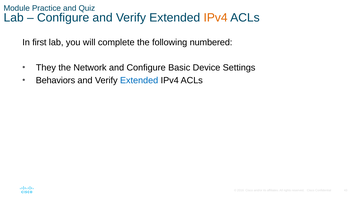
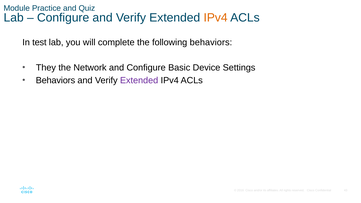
first: first -> test
following numbered: numbered -> behaviors
Extended at (139, 80) colour: blue -> purple
